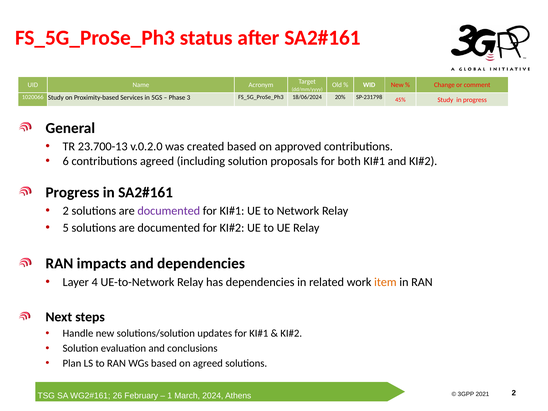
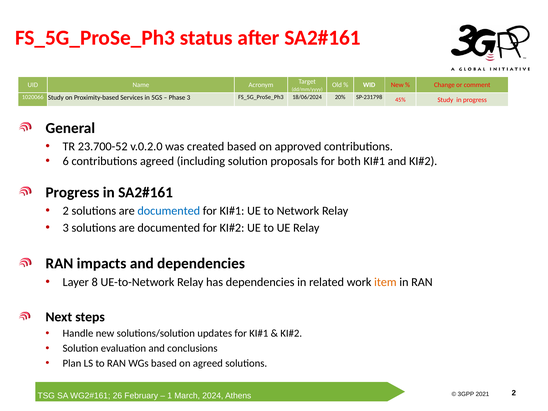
23.700-13: 23.700-13 -> 23.700-52
documented at (169, 211) colour: purple -> blue
5 at (66, 228): 5 -> 3
4: 4 -> 8
